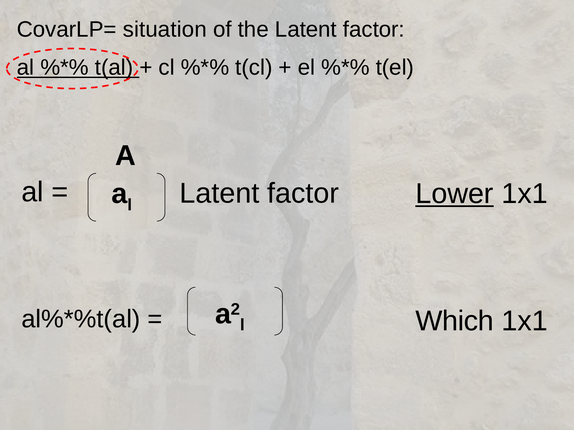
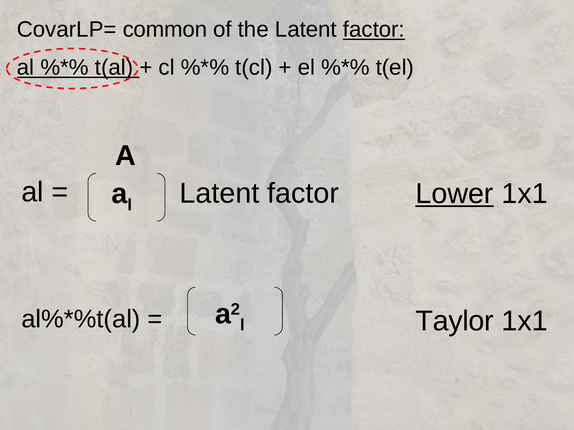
situation: situation -> common
factor at (374, 30) underline: none -> present
Which: Which -> Taylor
